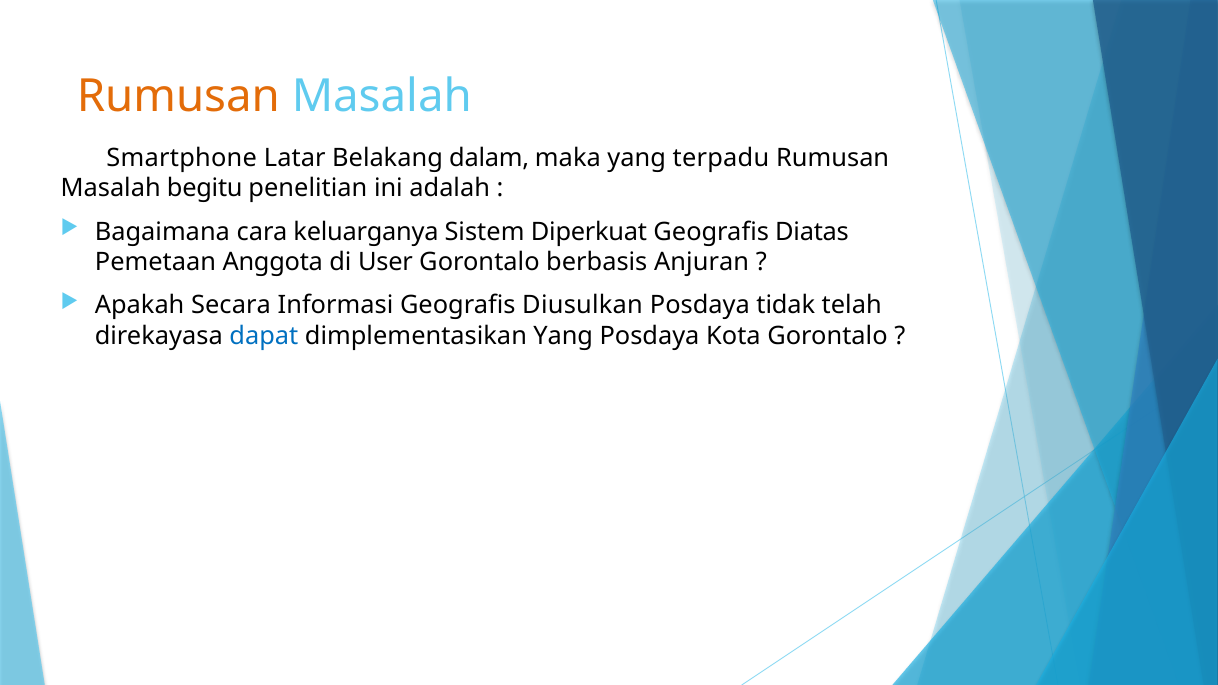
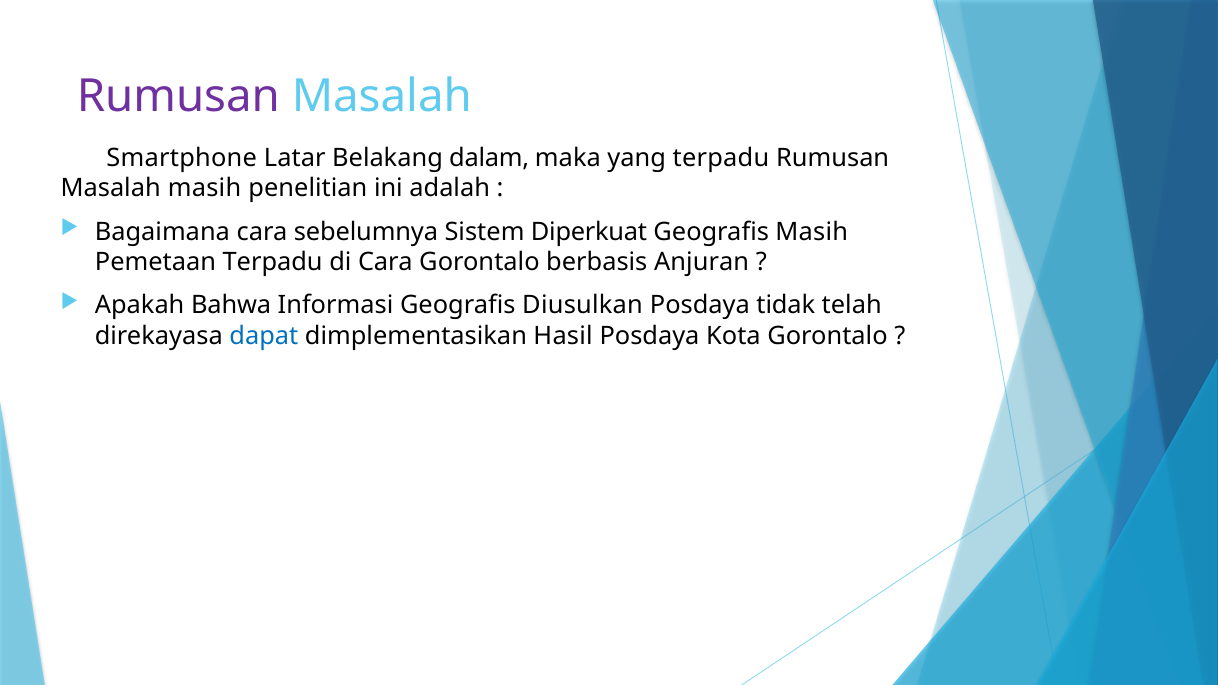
Rumusan at (178, 96) colour: orange -> purple
Masalah begitu: begitu -> masih
keluarganya: keluarganya -> sebelumnya
Geografis Diatas: Diatas -> Masih
Pemetaan Anggota: Anggota -> Terpadu
di User: User -> Cara
Secara: Secara -> Bahwa
dimplementasikan Yang: Yang -> Hasil
